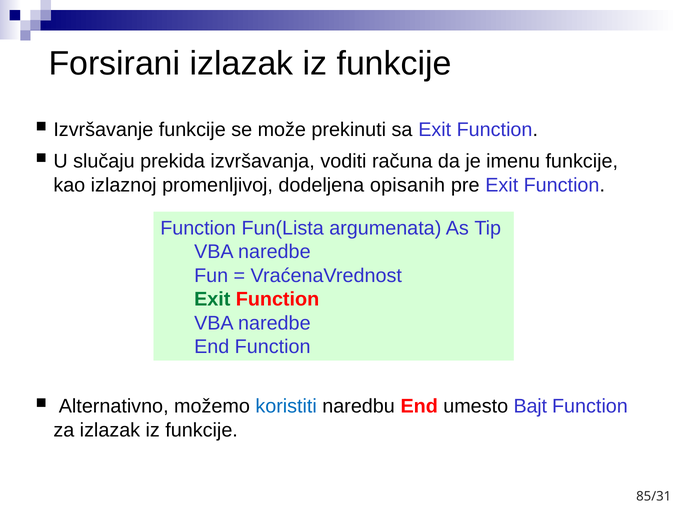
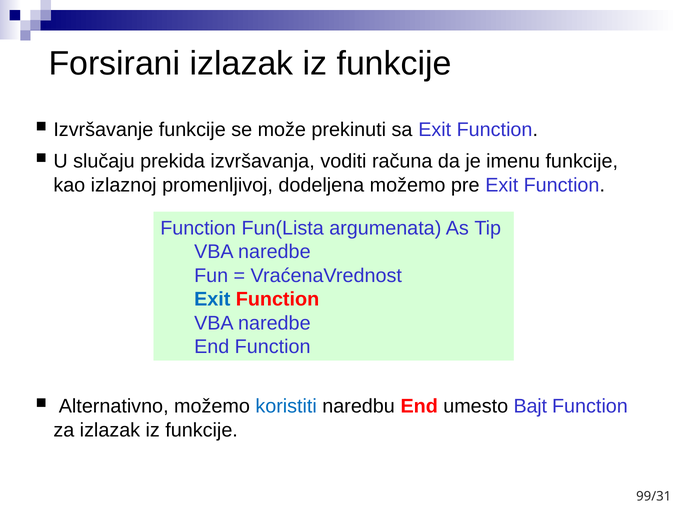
dodeljena opisanih: opisanih -> možemo
Exit at (212, 300) colour: green -> blue
85/31: 85/31 -> 99/31
